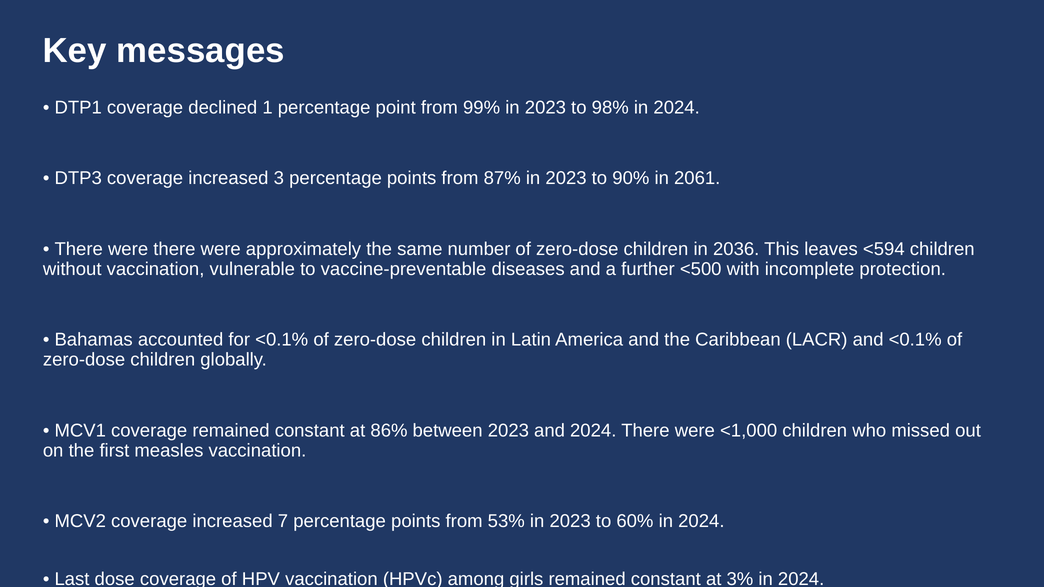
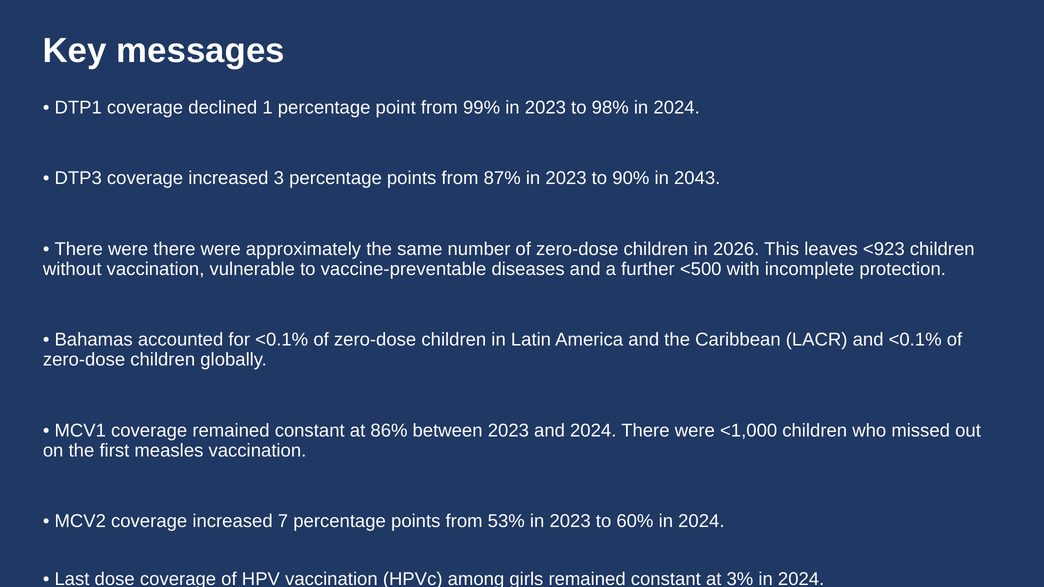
2061: 2061 -> 2043
2036: 2036 -> 2026
<594: <594 -> <923
